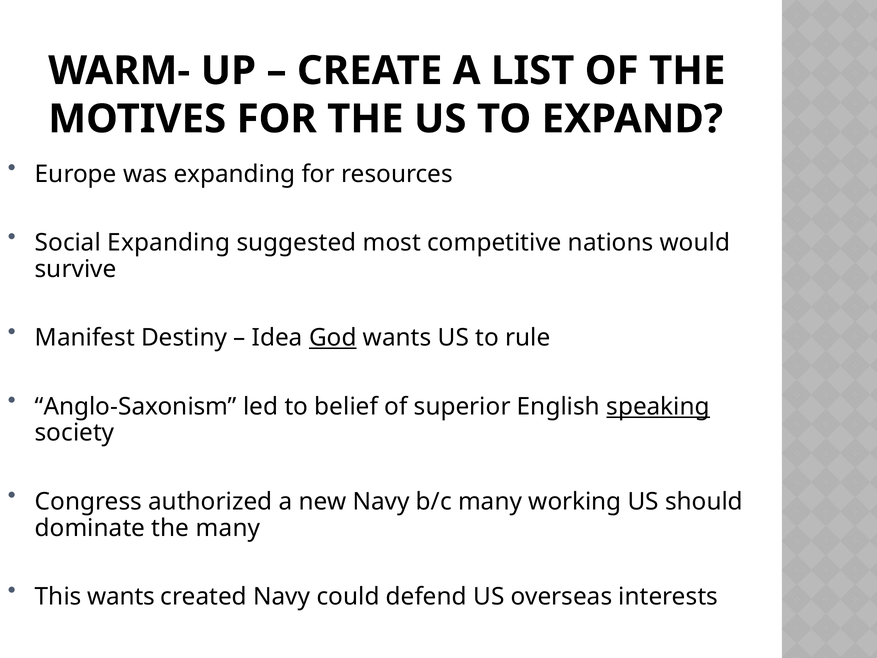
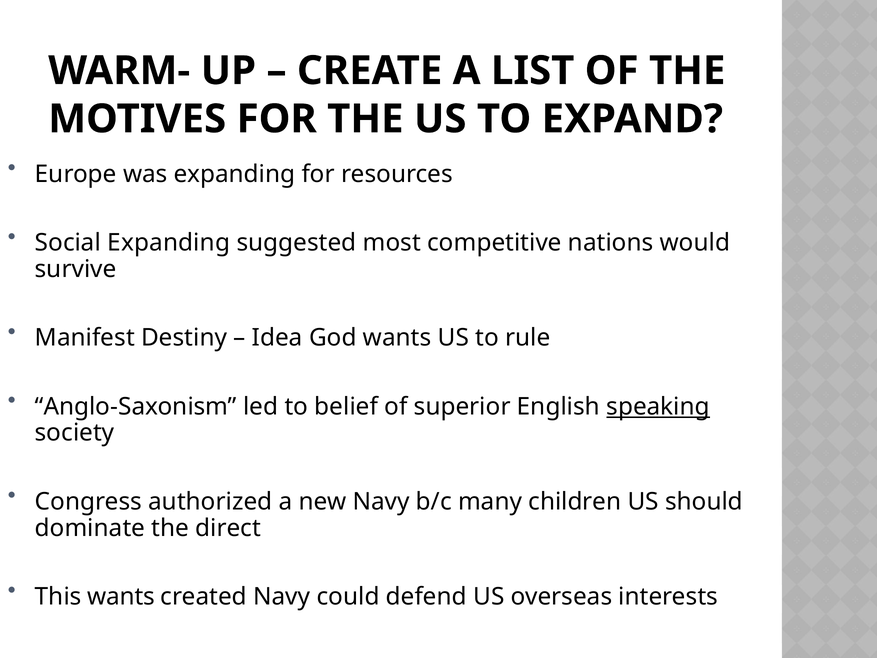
God underline: present -> none
working: working -> children
the many: many -> direct
